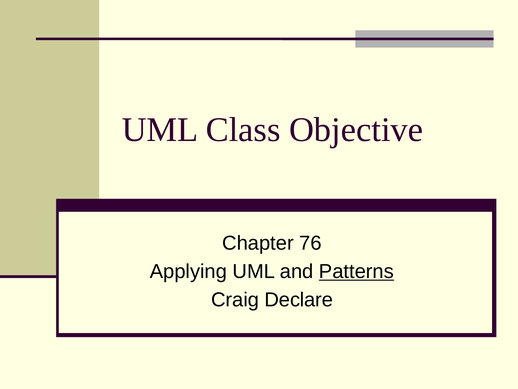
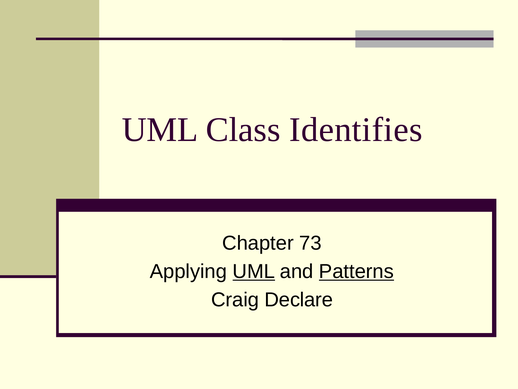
Objective: Objective -> Identifies
76: 76 -> 73
UML at (254, 271) underline: none -> present
